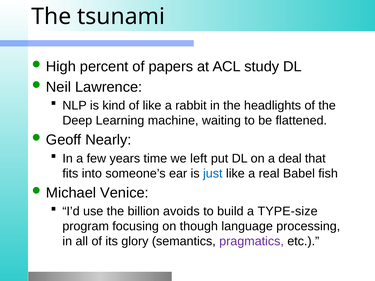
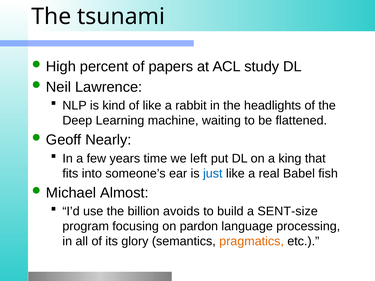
deal: deal -> king
Venice: Venice -> Almost
TYPE-size: TYPE-size -> SENT-size
though: though -> pardon
pragmatics colour: purple -> orange
